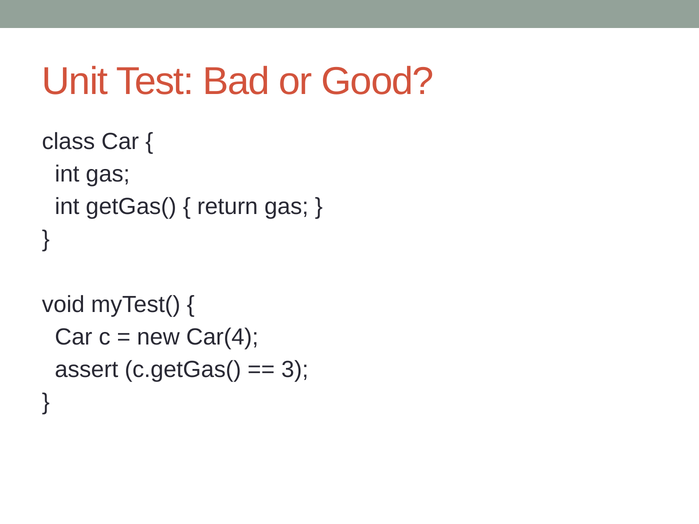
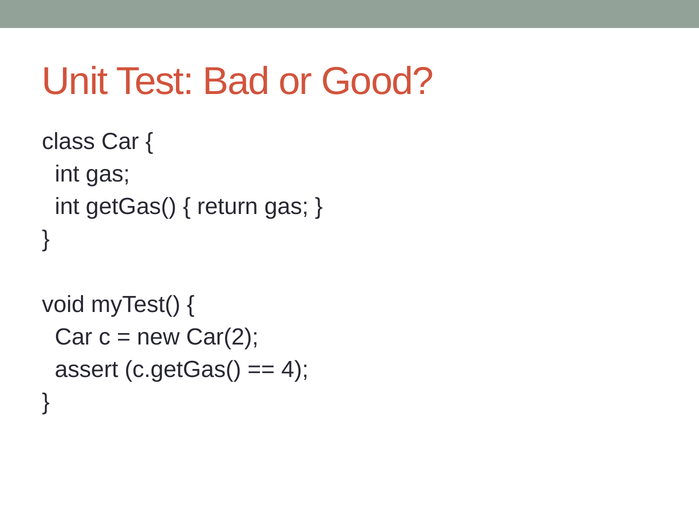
Car(4: Car(4 -> Car(2
3: 3 -> 4
